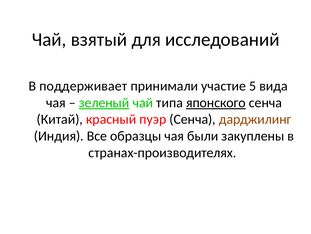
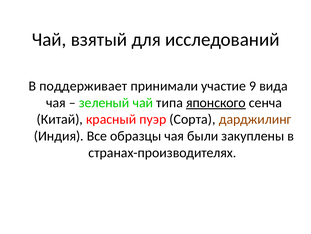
5: 5 -> 9
зеленый underline: present -> none
пуэр Сенча: Сенча -> Сорта
